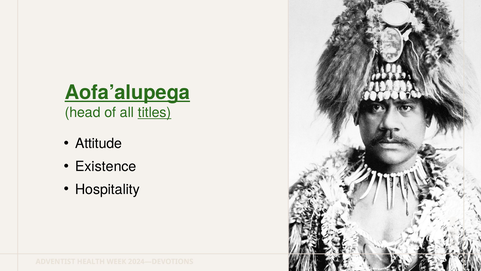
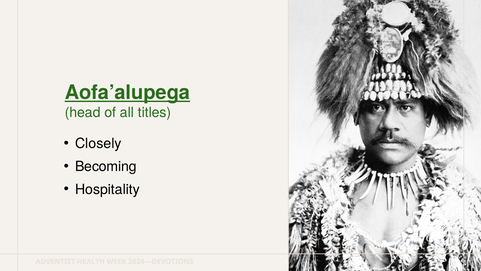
titles underline: present -> none
Attitude: Attitude -> Closely
Existence: Existence -> Becoming
